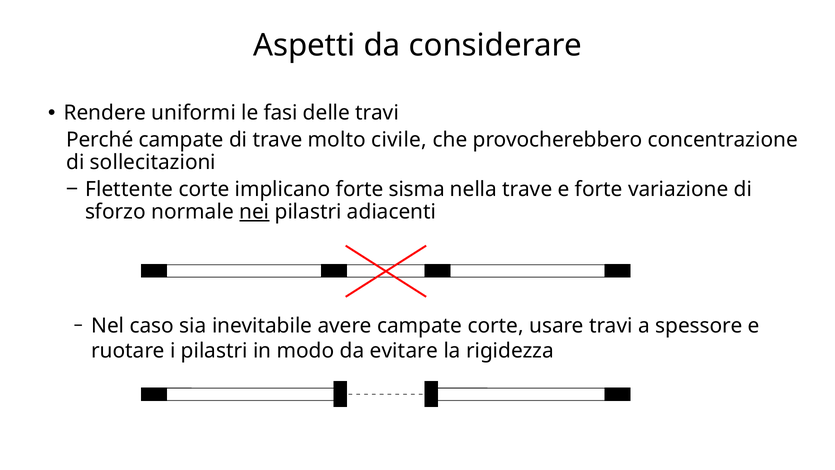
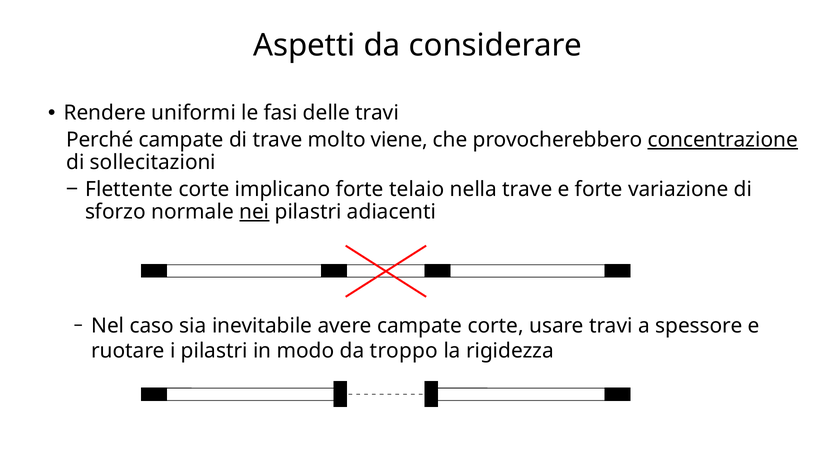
civile: civile -> viene
concentrazione underline: none -> present
sisma: sisma -> telaio
evitare: evitare -> troppo
